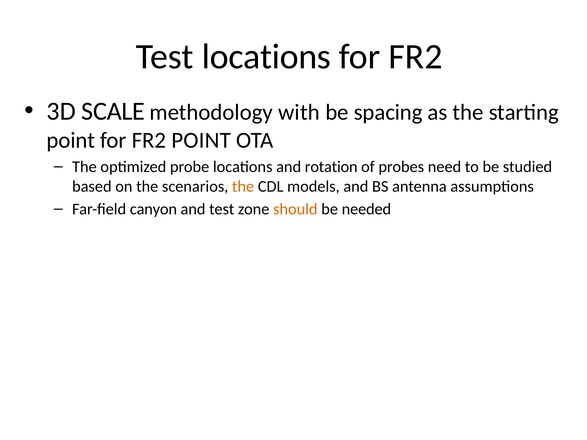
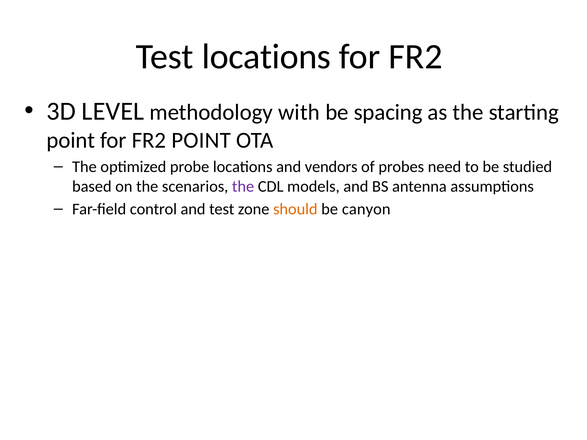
SCALE: SCALE -> LEVEL
rotation: rotation -> vendors
the at (243, 186) colour: orange -> purple
canyon: canyon -> control
needed: needed -> canyon
